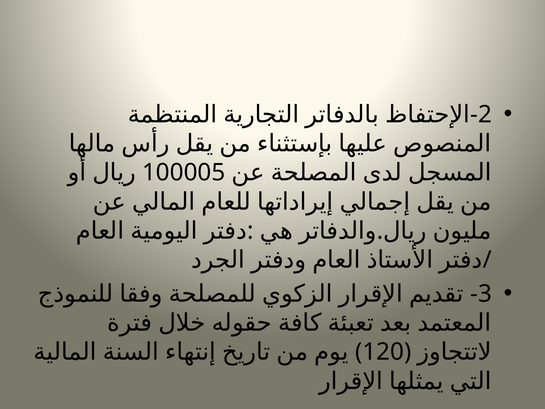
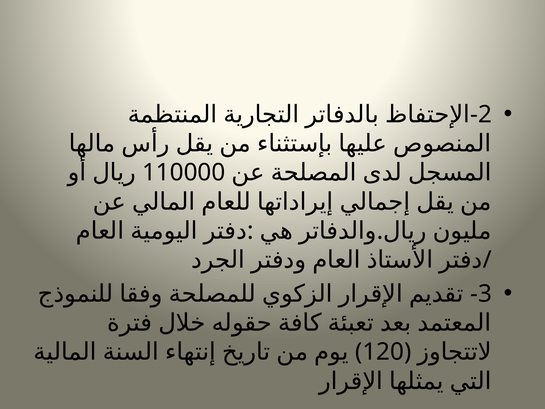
100005: 100005 -> 110000
